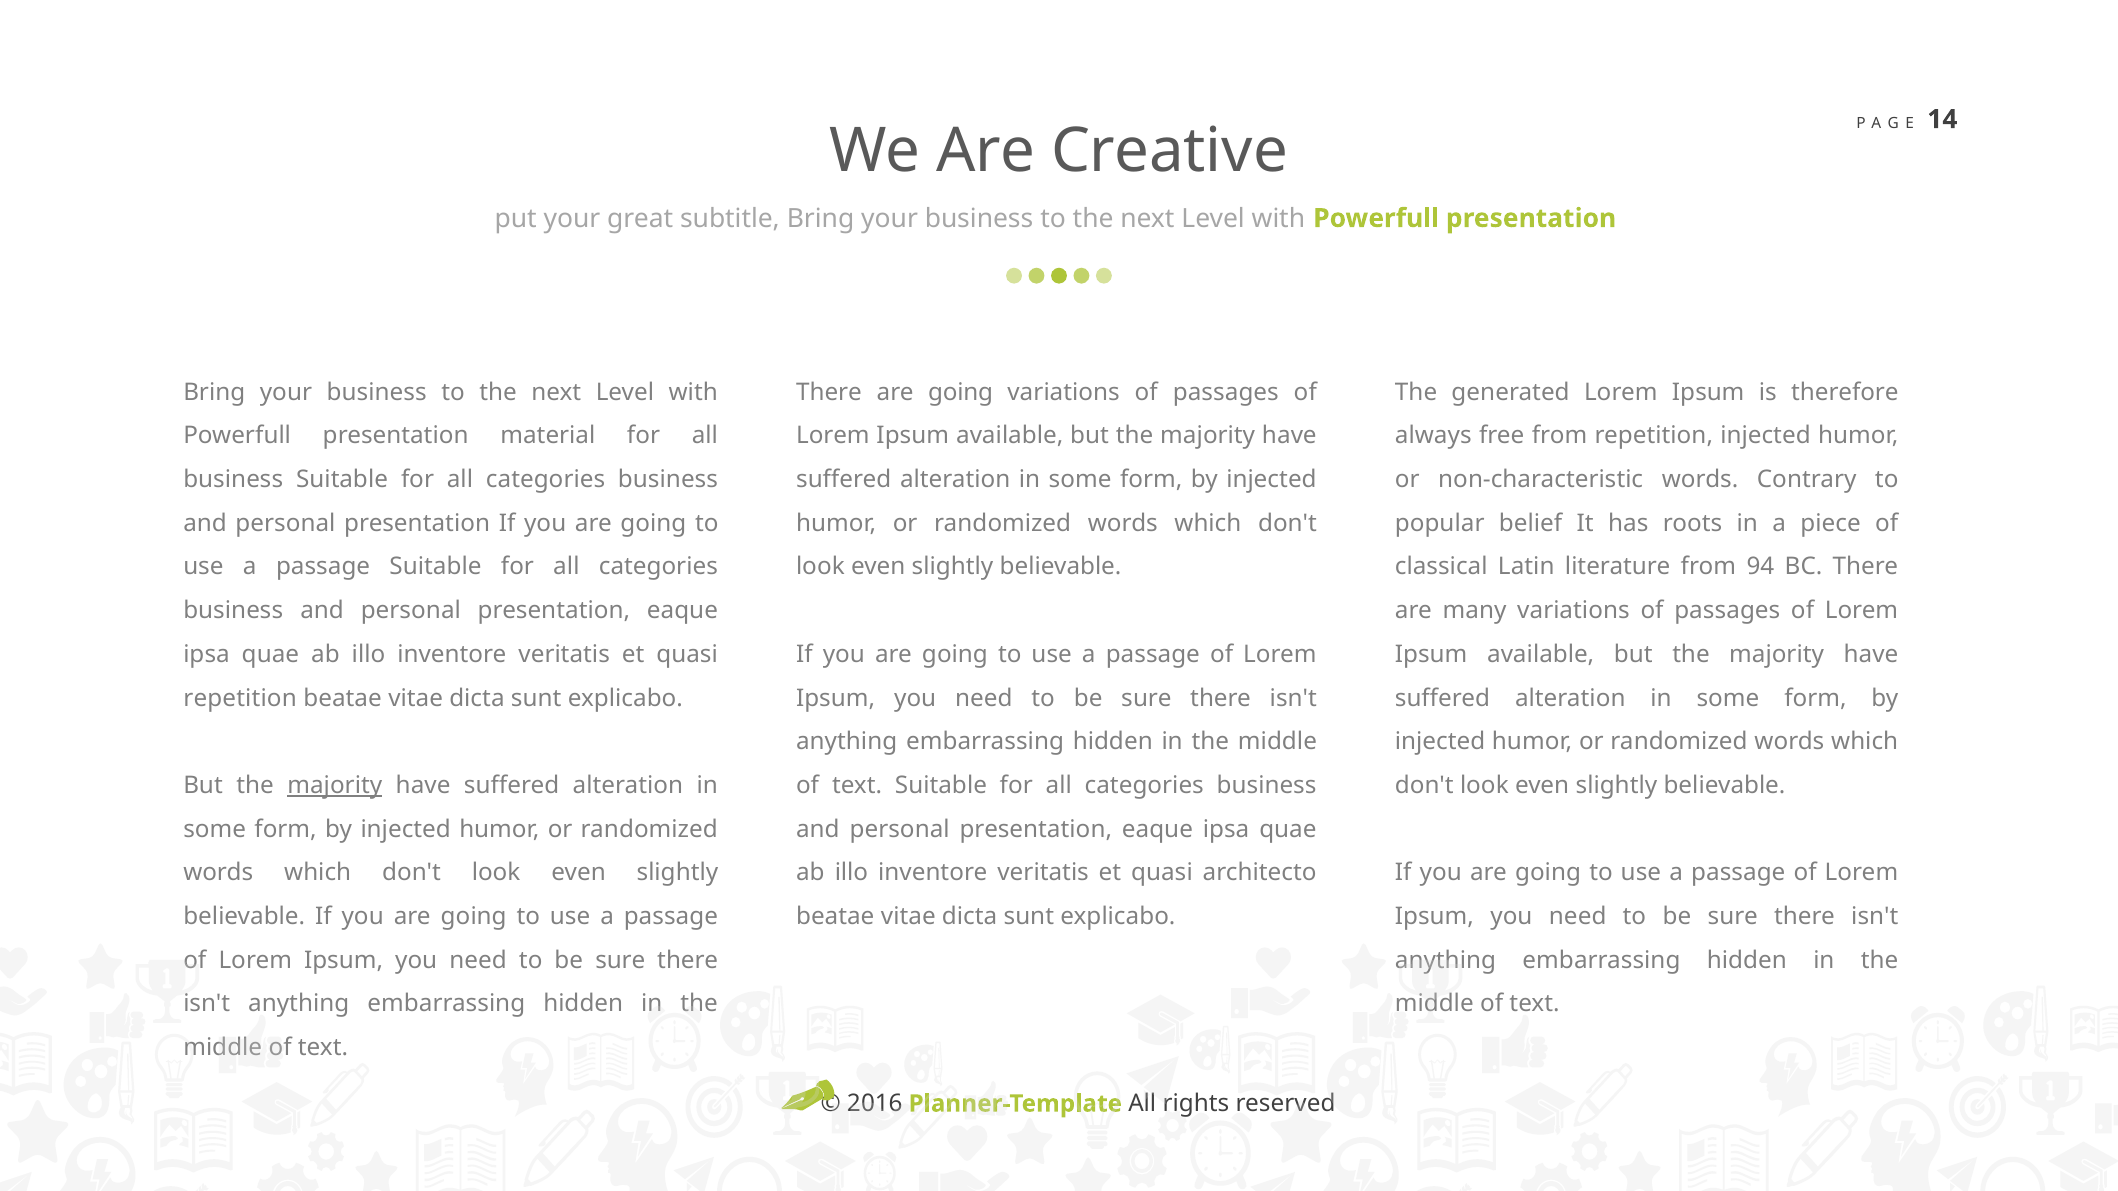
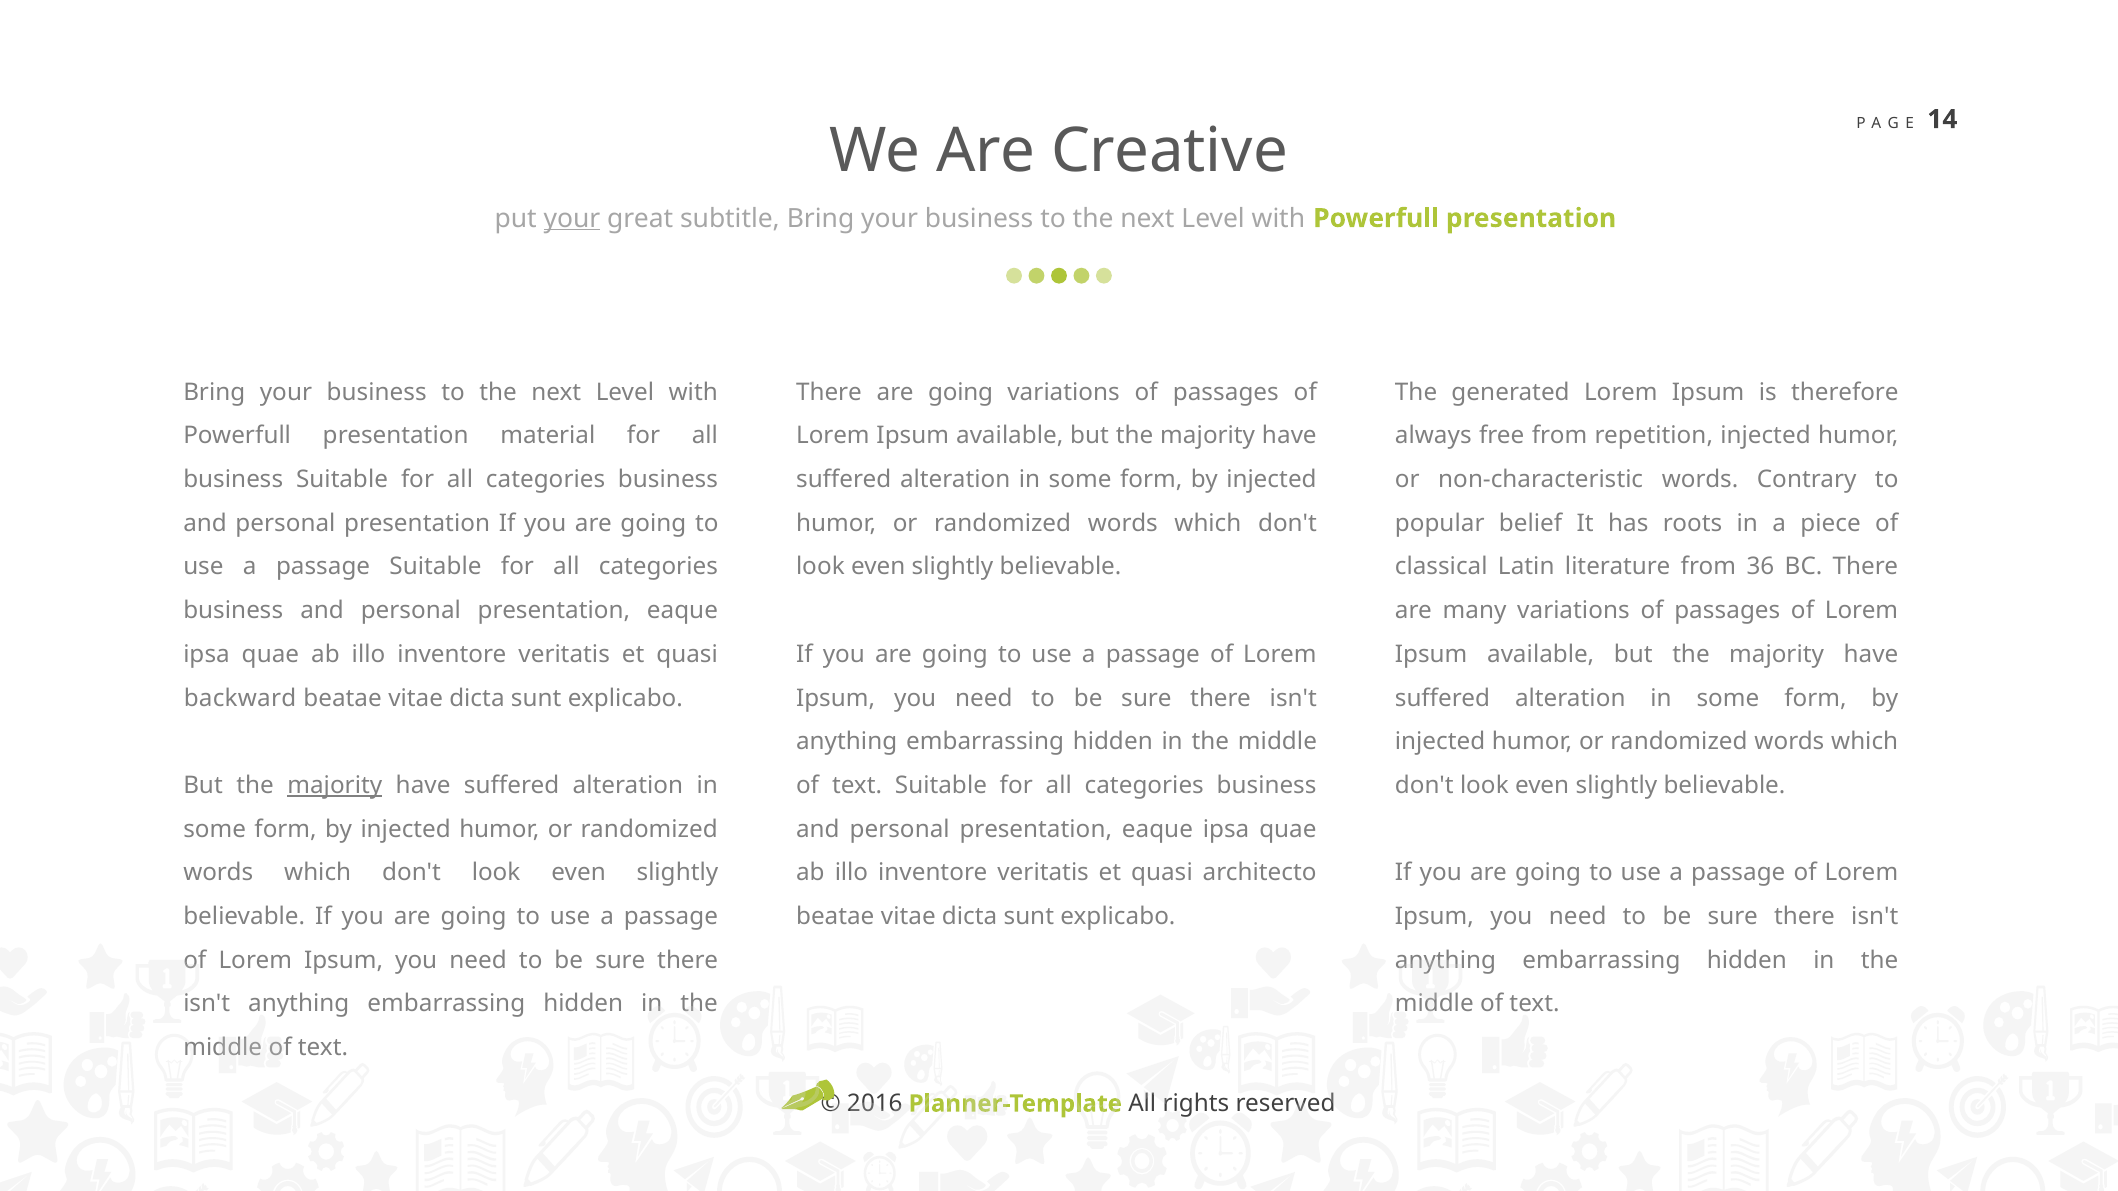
your at (572, 218) underline: none -> present
94: 94 -> 36
repetition at (240, 698): repetition -> backward
